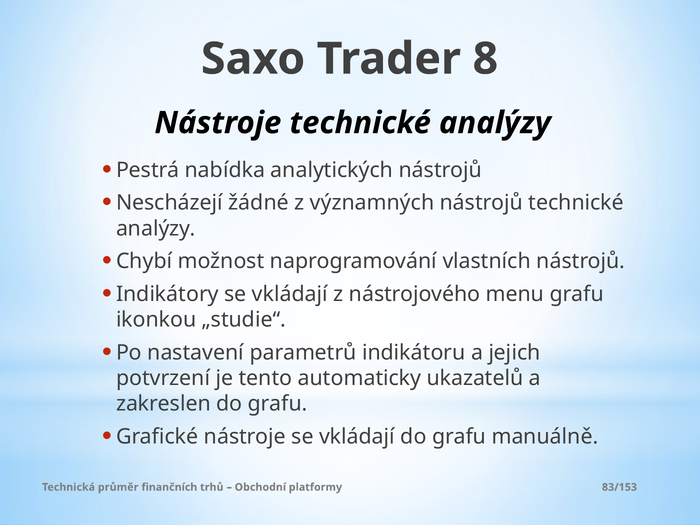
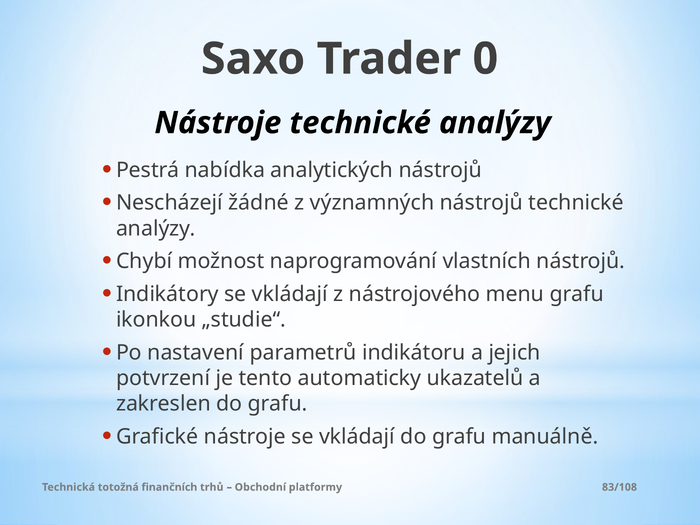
8: 8 -> 0
průměr: průměr -> totožná
83/153: 83/153 -> 83/108
